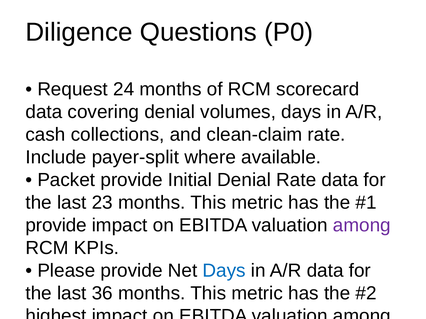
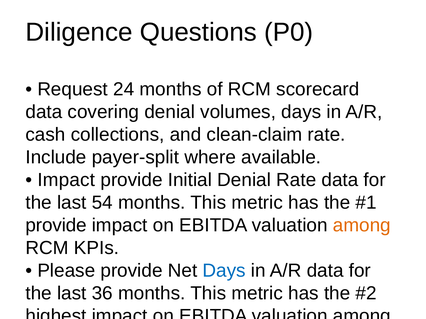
Packet at (66, 180): Packet -> Impact
23: 23 -> 54
among at (362, 226) colour: purple -> orange
